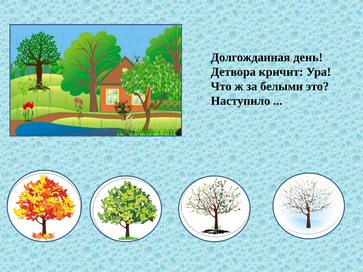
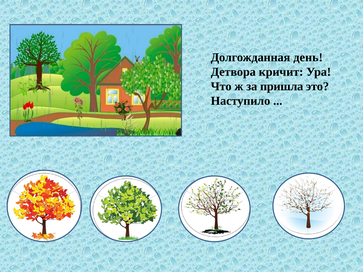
белыми: белыми -> пришла
